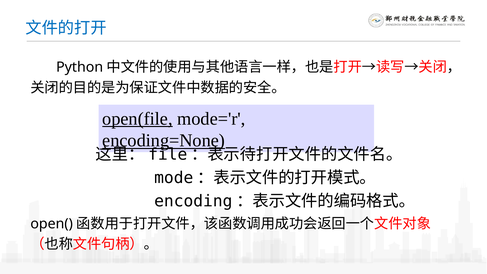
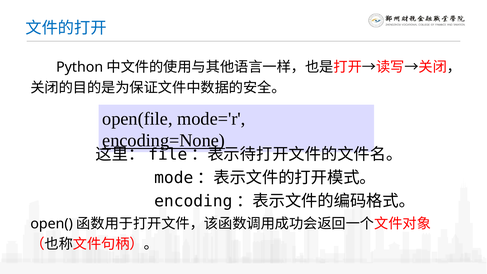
open(file underline: present -> none
